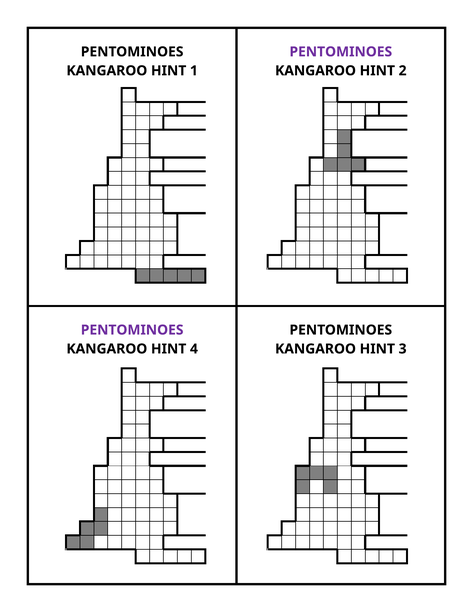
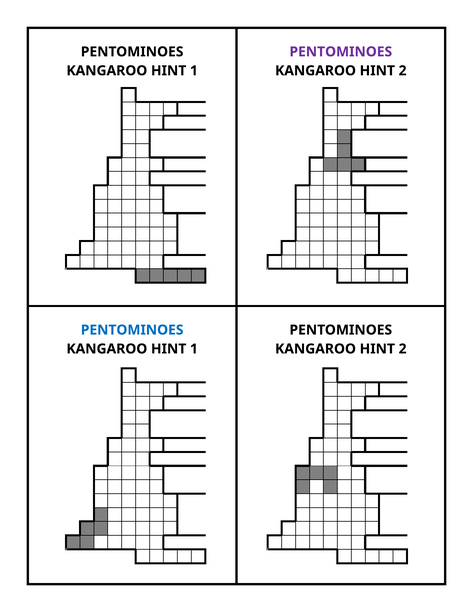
PENTOMINOES at (132, 330) colour: purple -> blue
4 at (194, 349): 4 -> 1
3 at (403, 349): 3 -> 2
